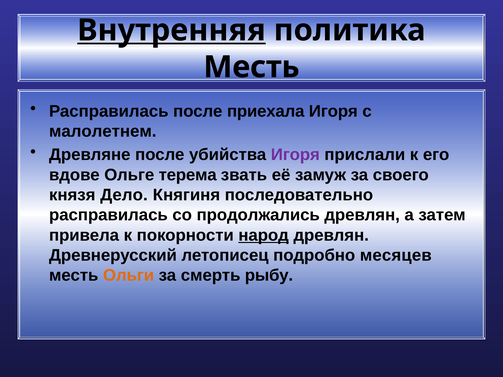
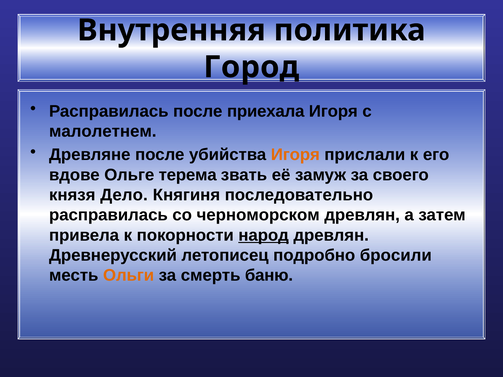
Внутренняя underline: present -> none
Месть at (252, 67): Месть -> Город
Игоря at (295, 155) colour: purple -> orange
продолжались: продолжались -> черноморском
месяцев: месяцев -> бросили
рыбу: рыбу -> баню
